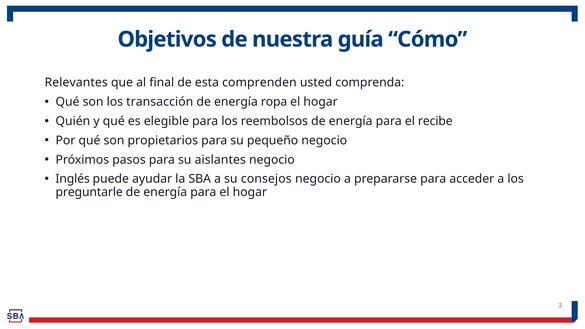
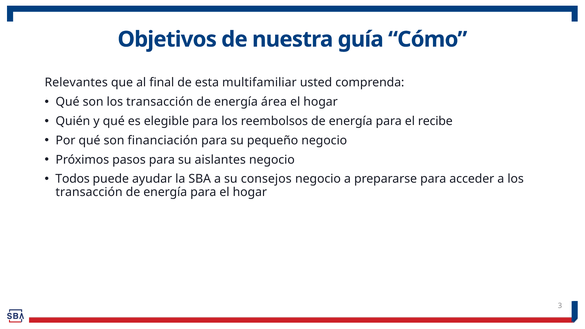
comprenden: comprenden -> multifamiliar
ropa: ropa -> área
propietarios: propietarios -> financiación
Inglés: Inglés -> Todos
preguntarle at (89, 192): preguntarle -> transacción
